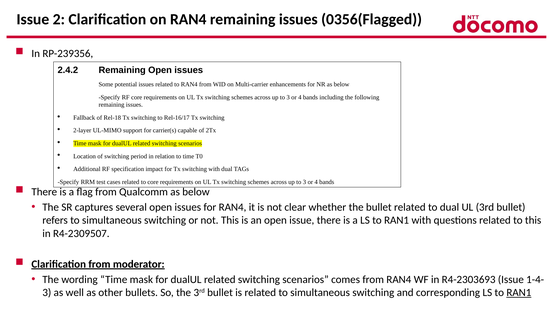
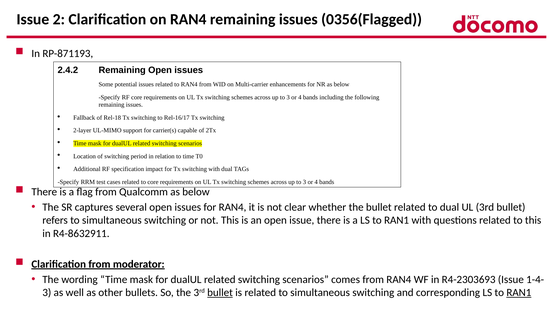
RP-239356: RP-239356 -> RP-871193
R4-2309507: R4-2309507 -> R4-8632911
bullet at (220, 293) underline: none -> present
